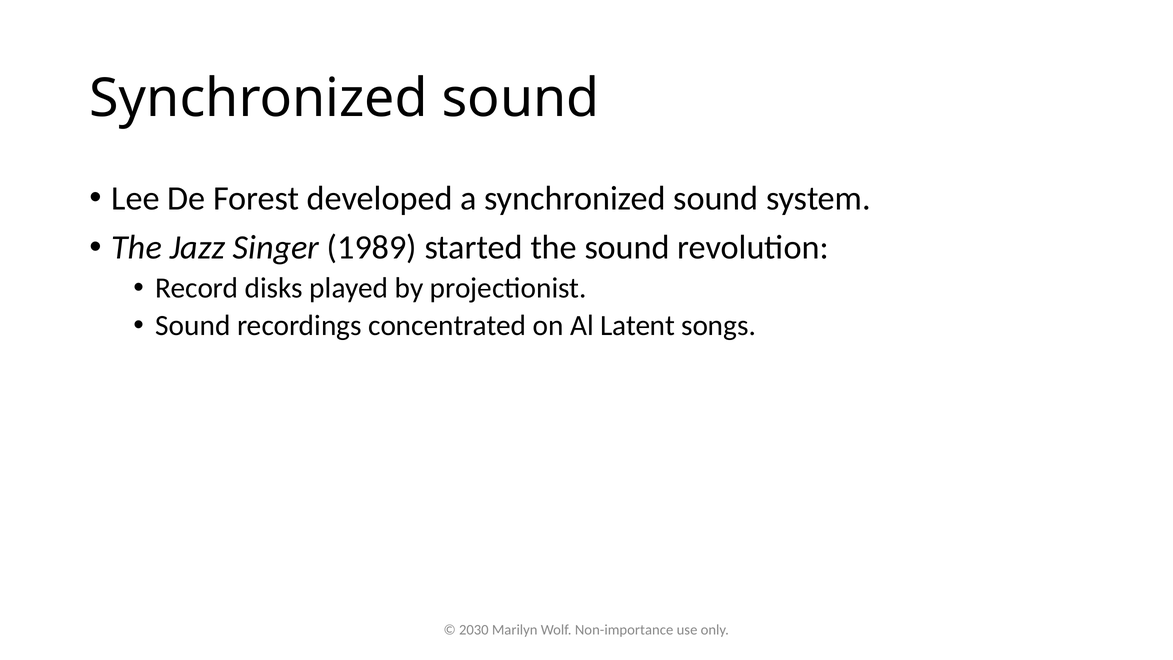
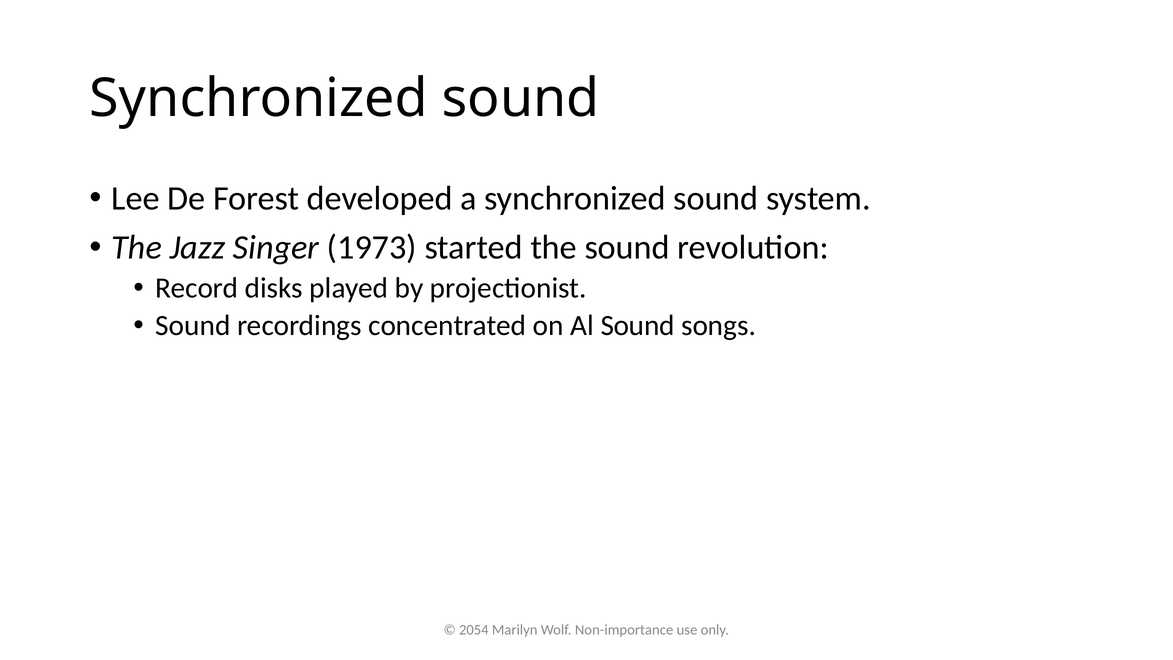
1989: 1989 -> 1973
Al Latent: Latent -> Sound
2030: 2030 -> 2054
